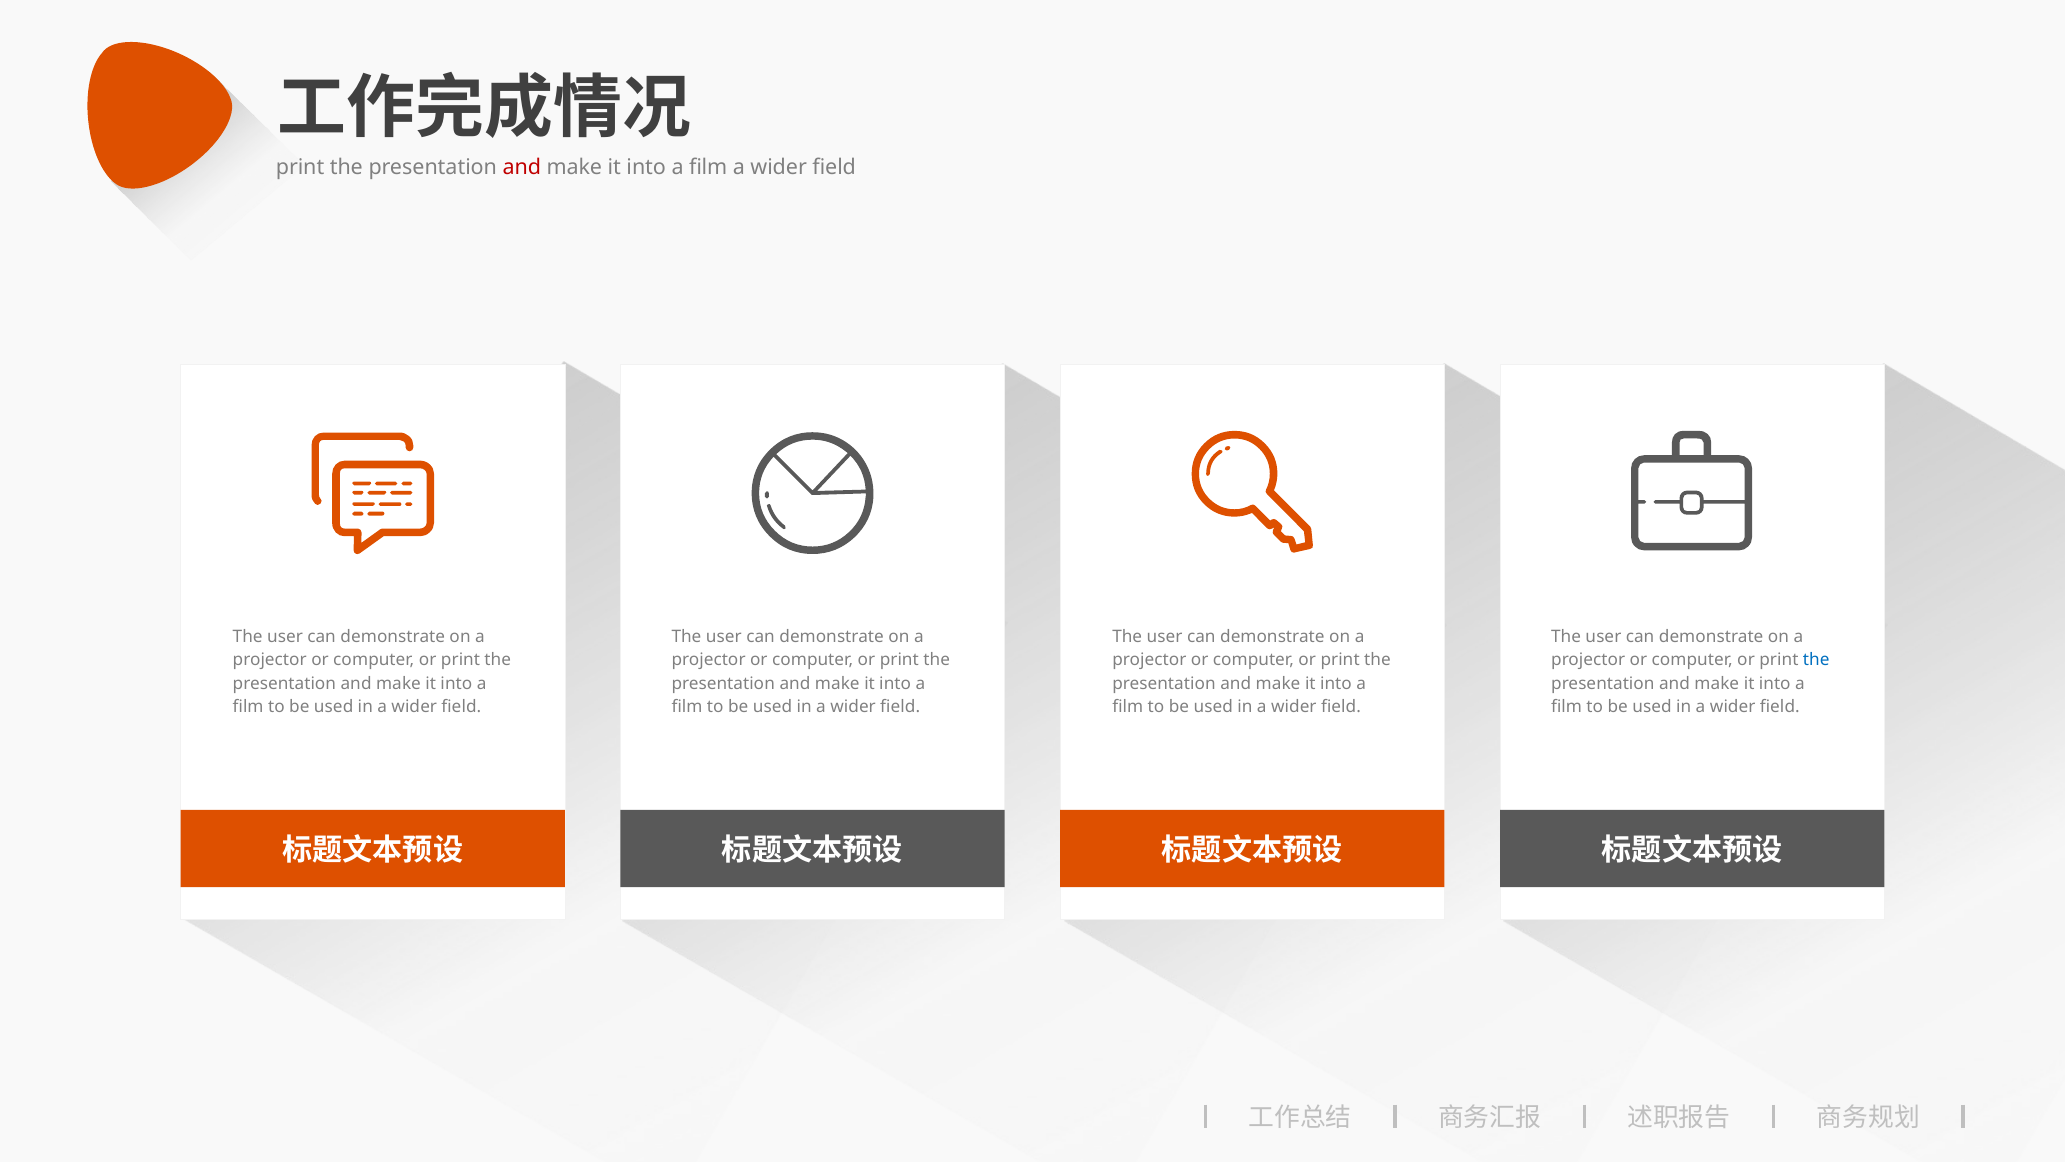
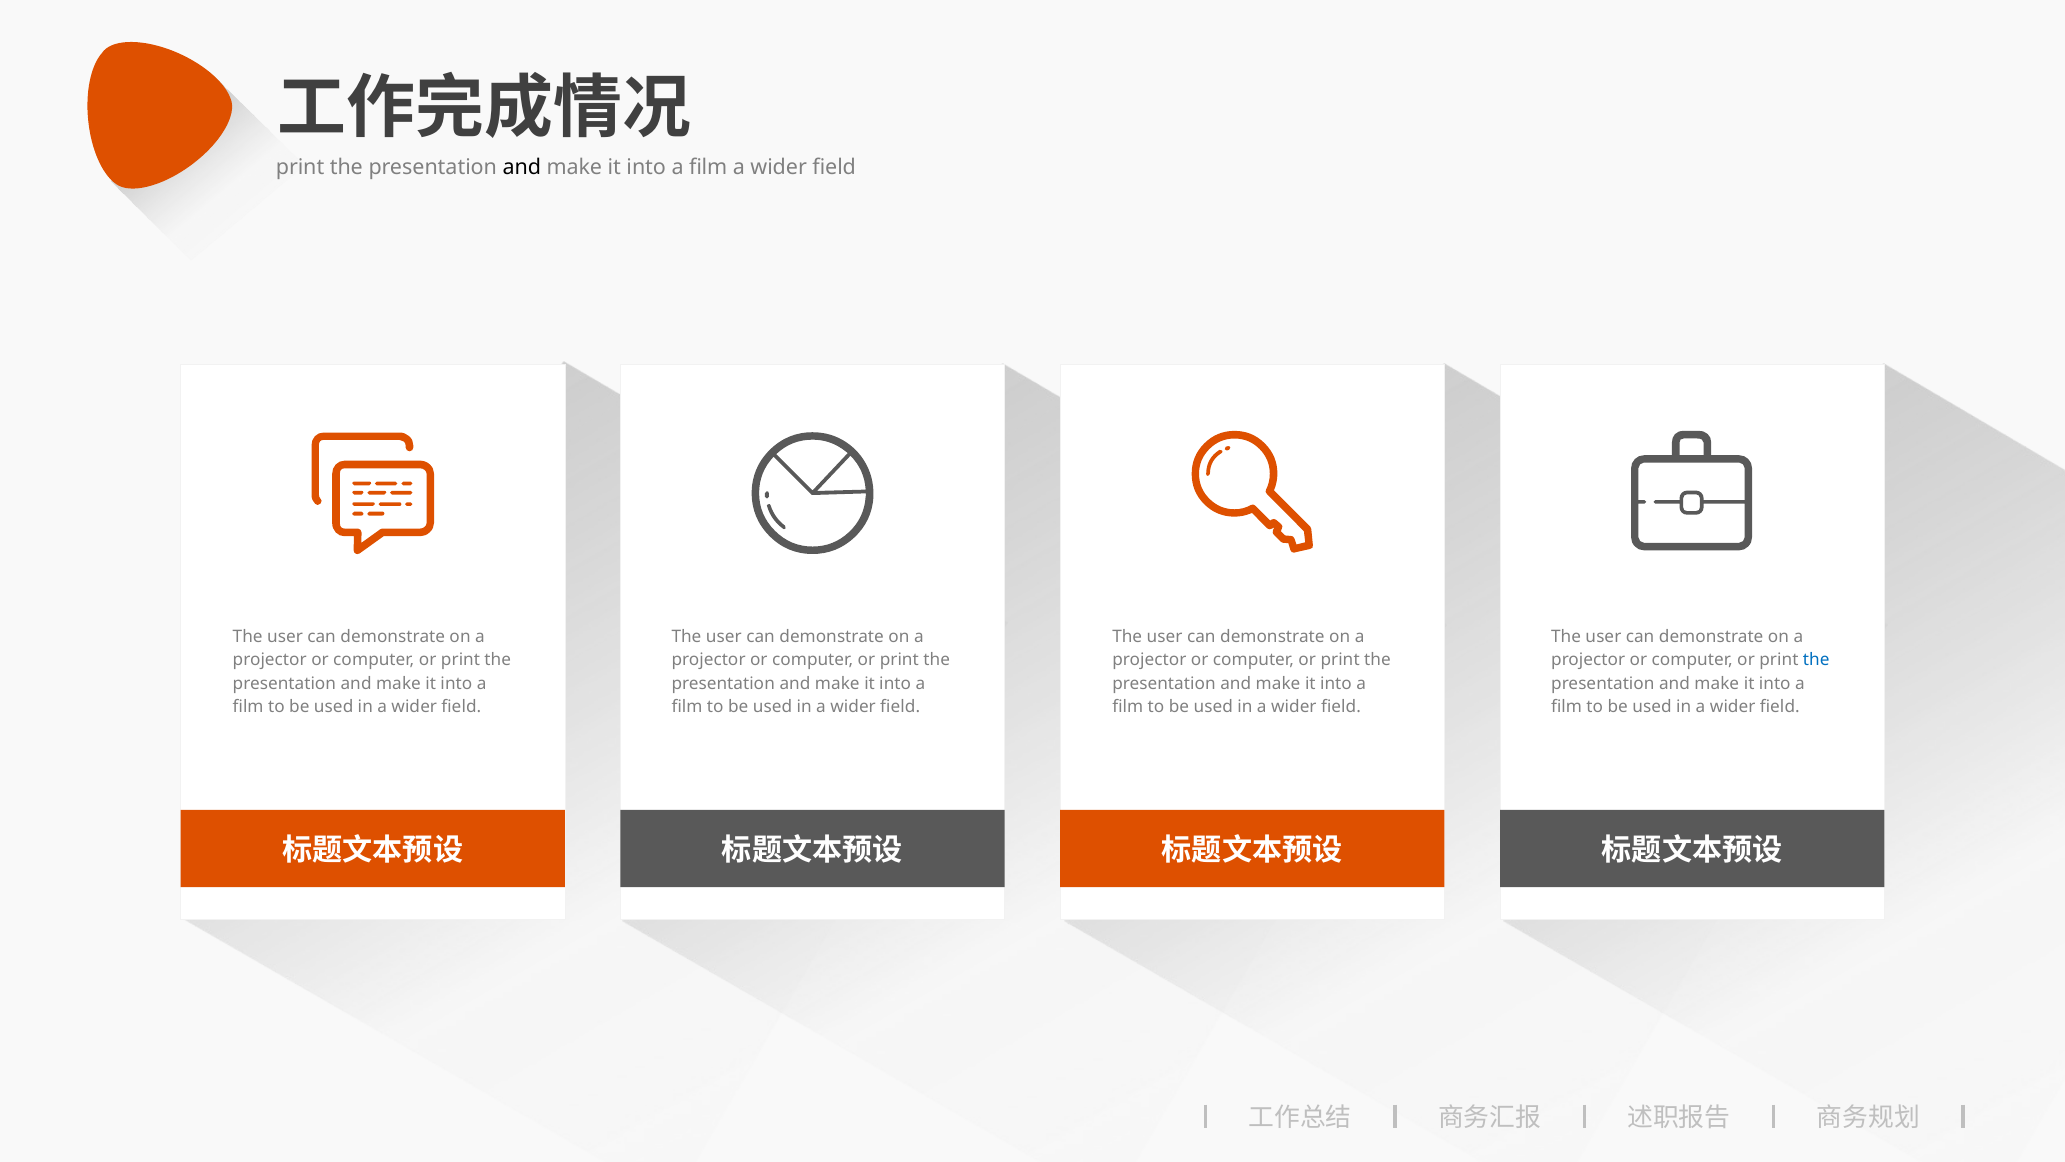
and at (522, 167) colour: red -> black
